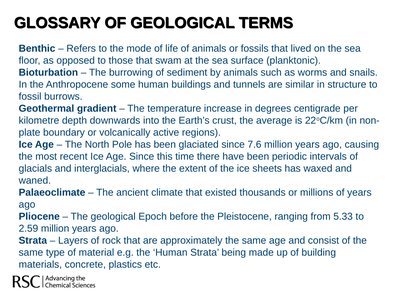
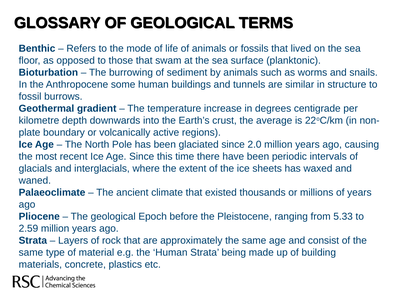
7.6: 7.6 -> 2.0
